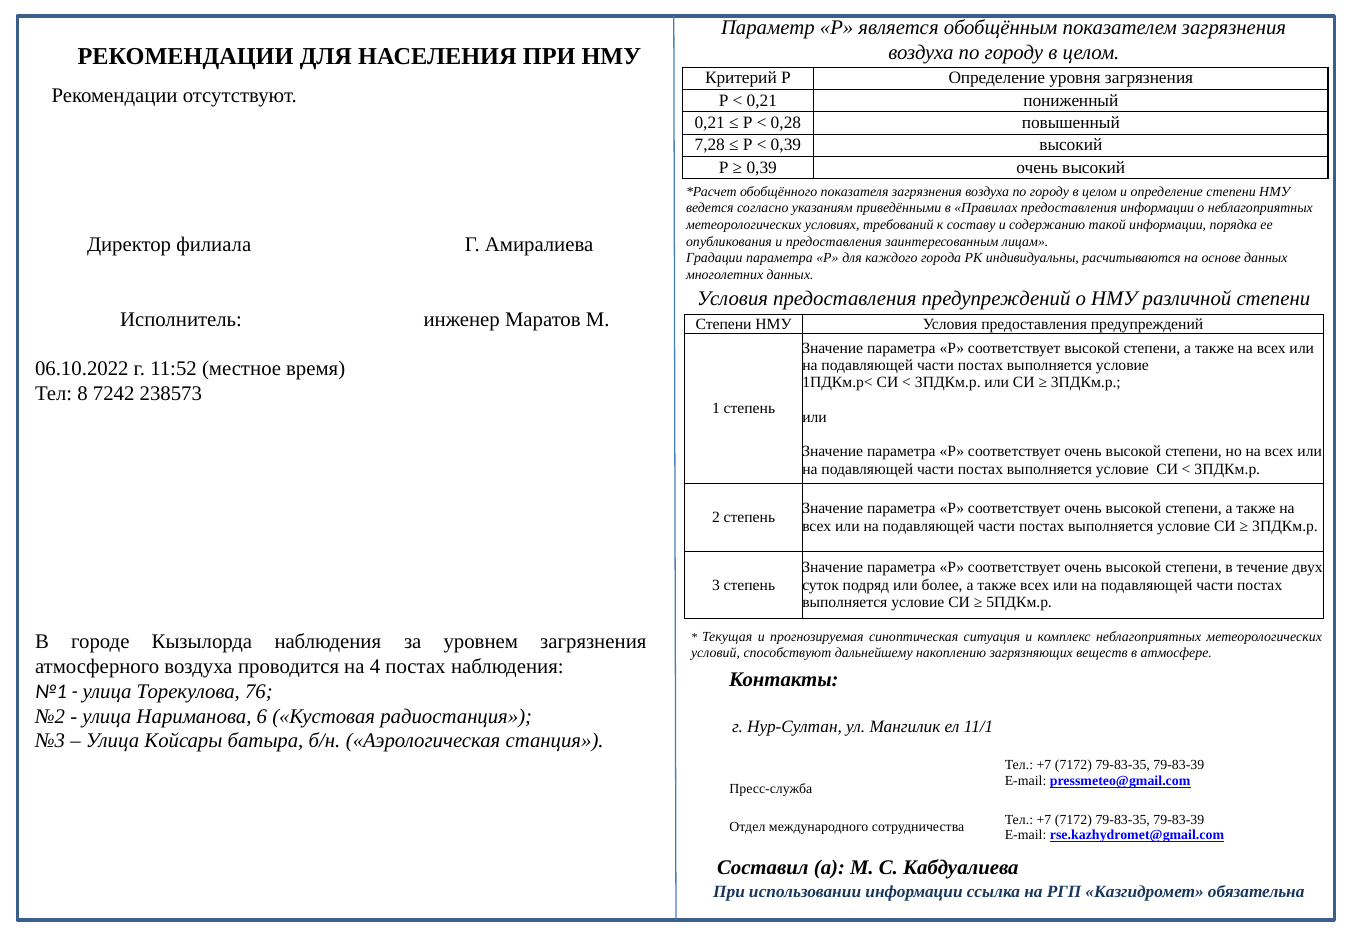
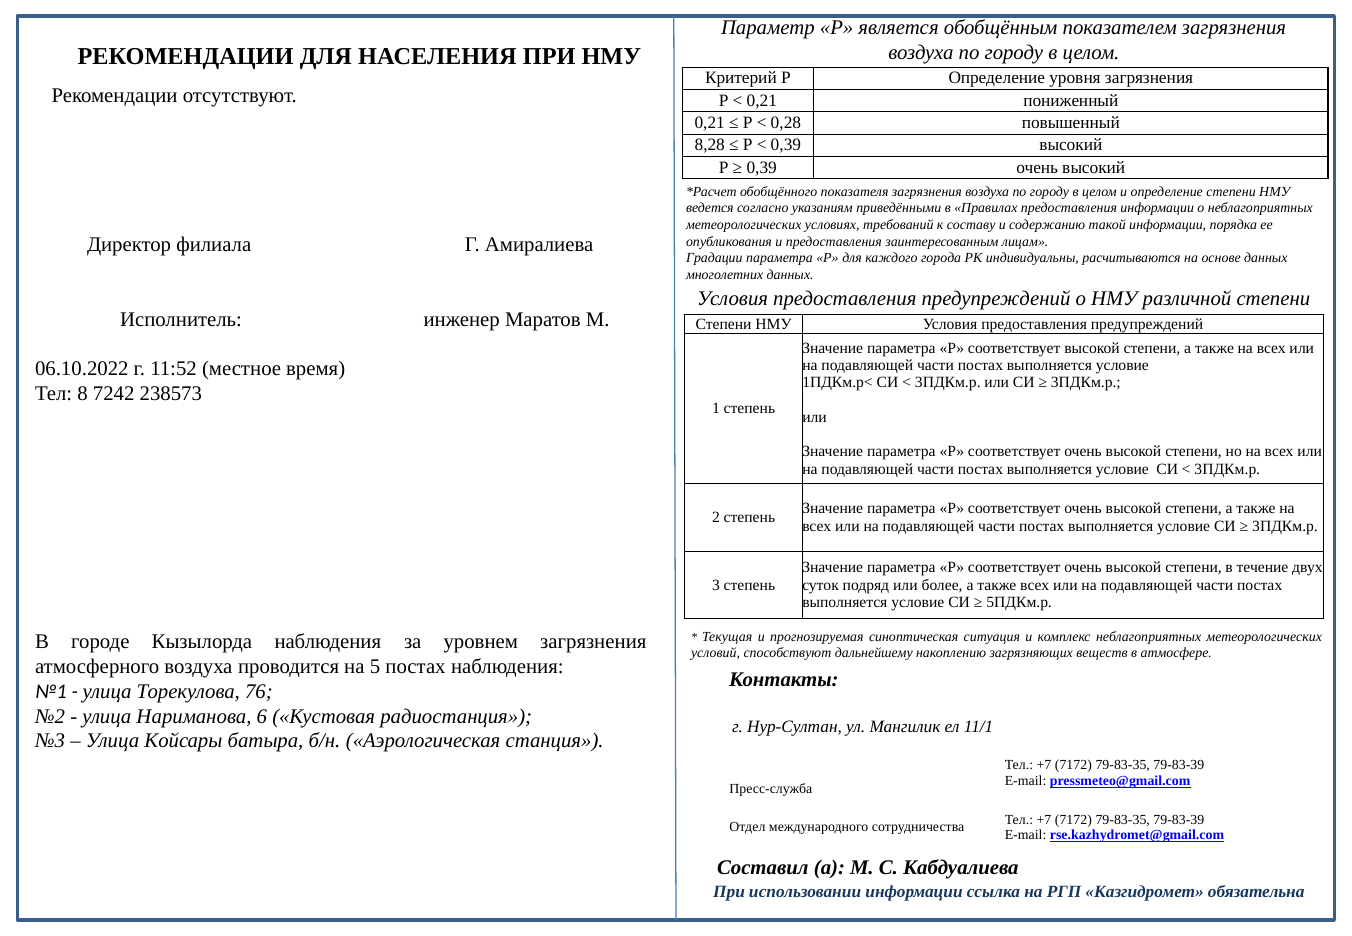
7,28: 7,28 -> 8,28
4: 4 -> 5
